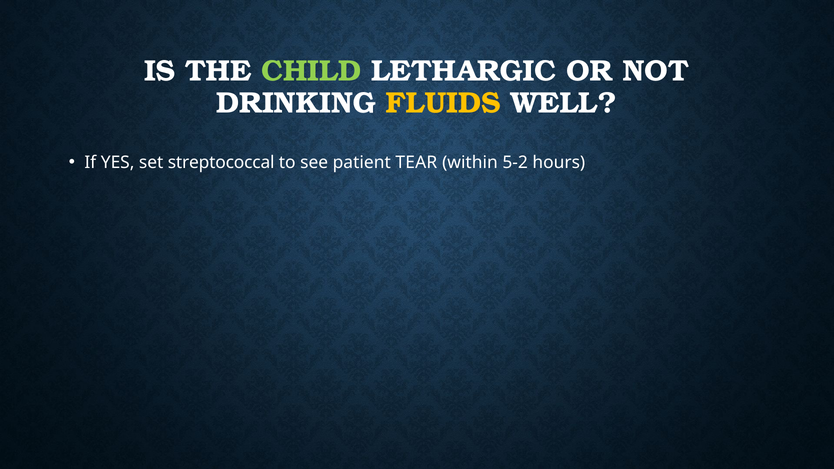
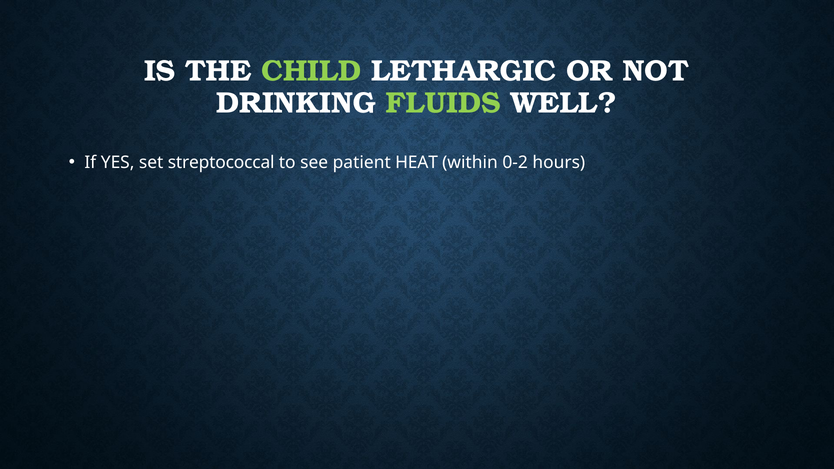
FLUIDS colour: yellow -> light green
TEAR: TEAR -> HEAT
5-2: 5-2 -> 0-2
